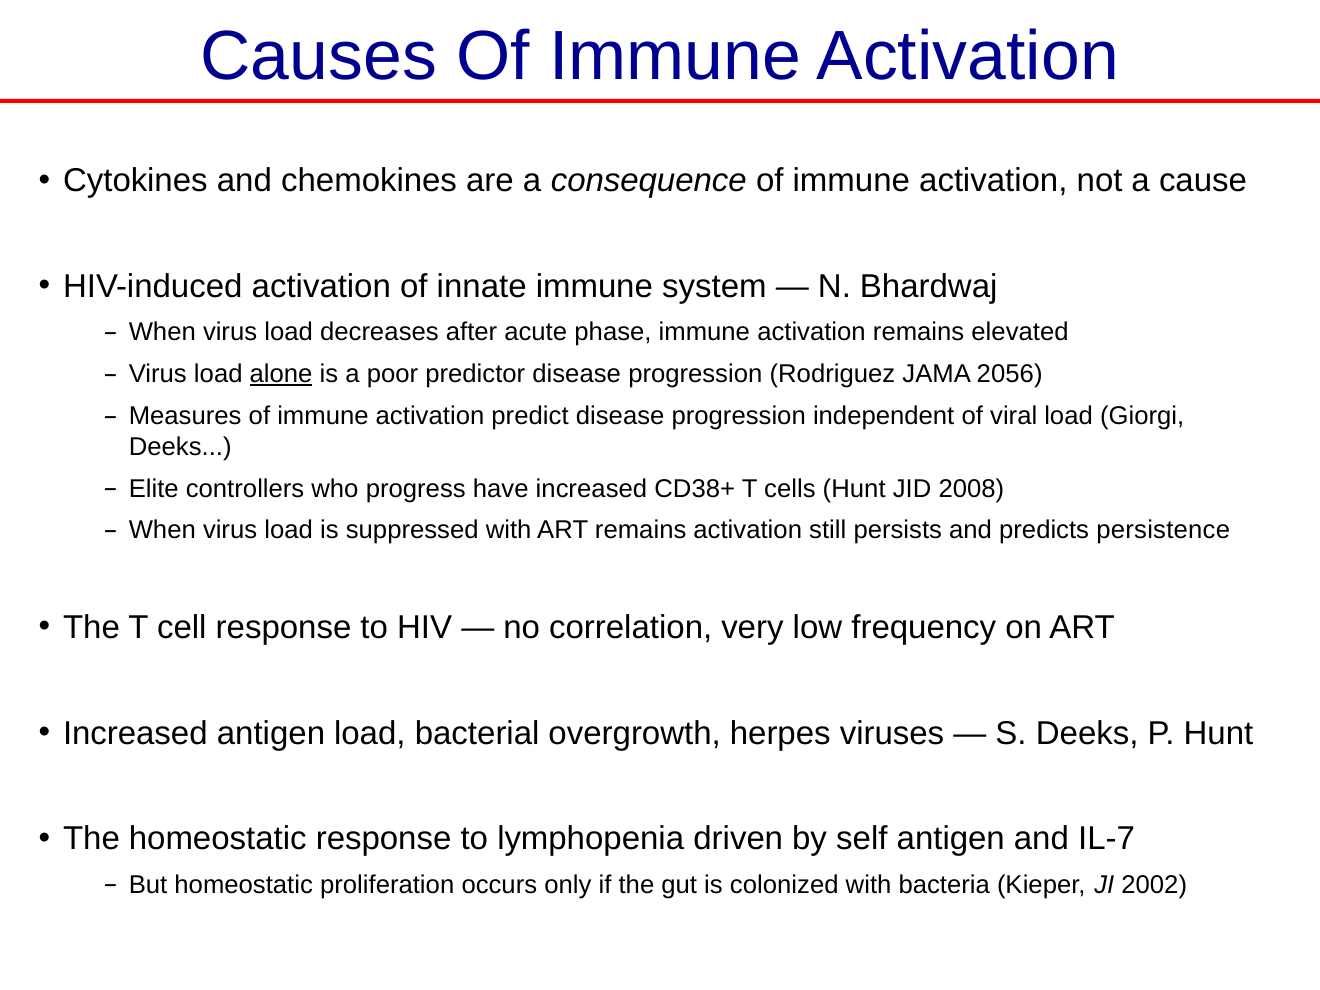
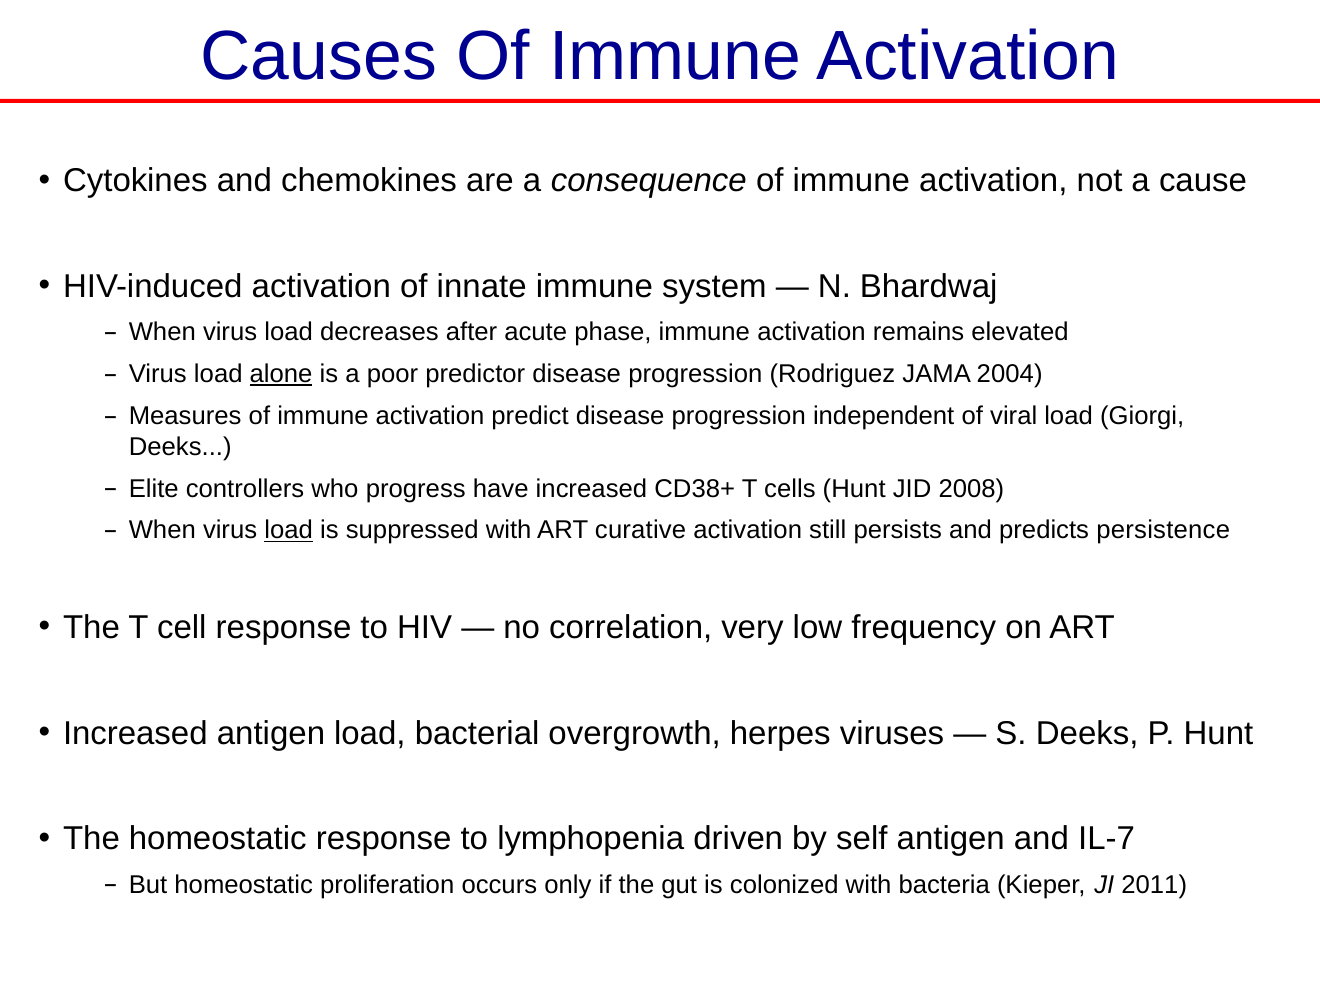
2056: 2056 -> 2004
load at (289, 530) underline: none -> present
ART remains: remains -> curative
2002: 2002 -> 2011
